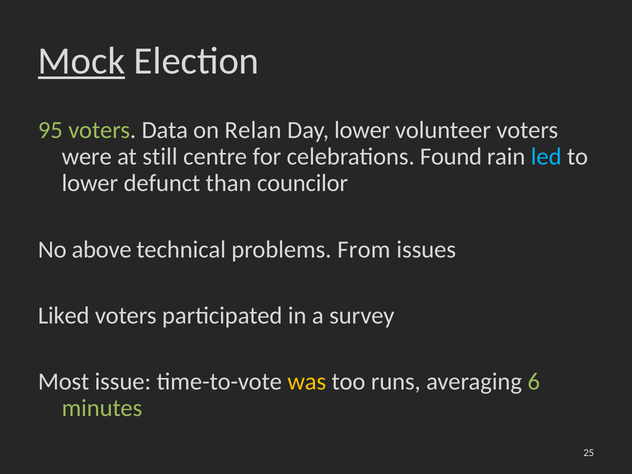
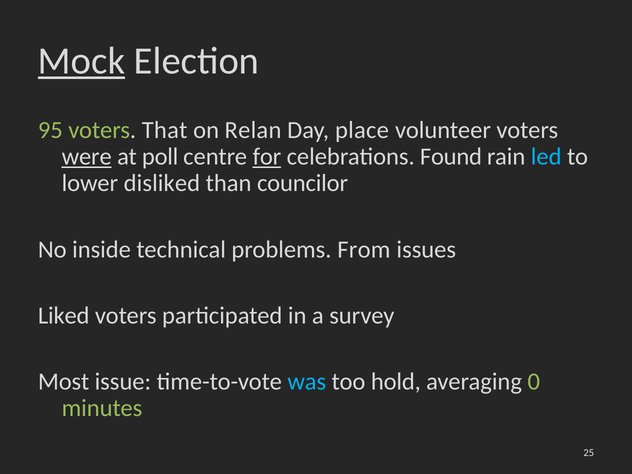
Data: Data -> That
Day lower: lower -> place
were underline: none -> present
still: still -> poll
for underline: none -> present
defunct: defunct -> disliked
above: above -> inside
was colour: yellow -> light blue
runs: runs -> hold
6: 6 -> 0
